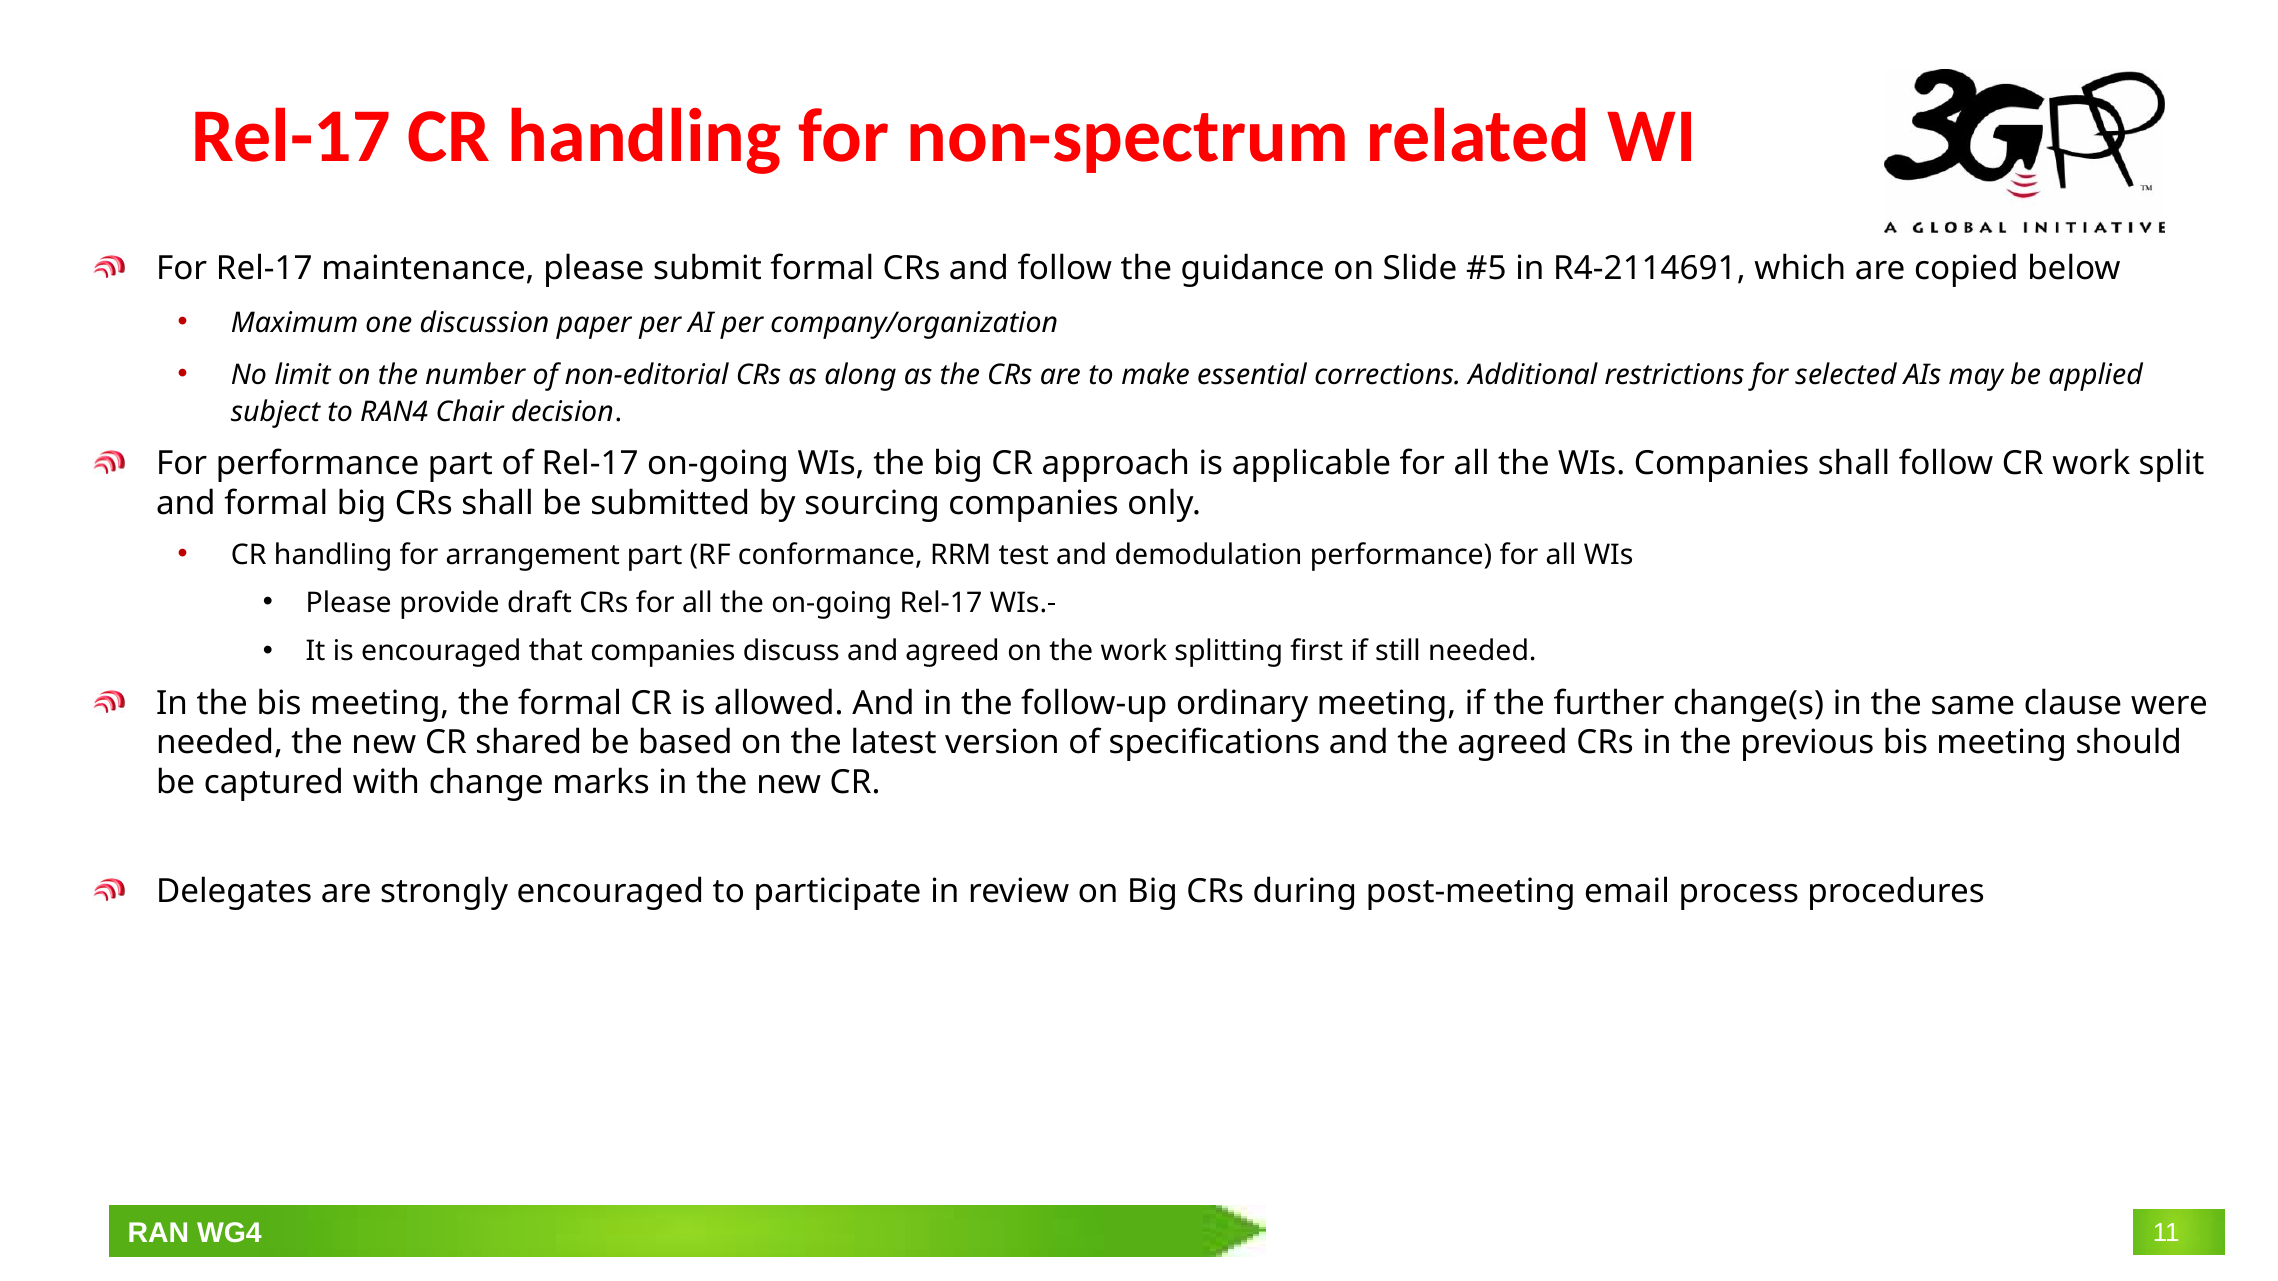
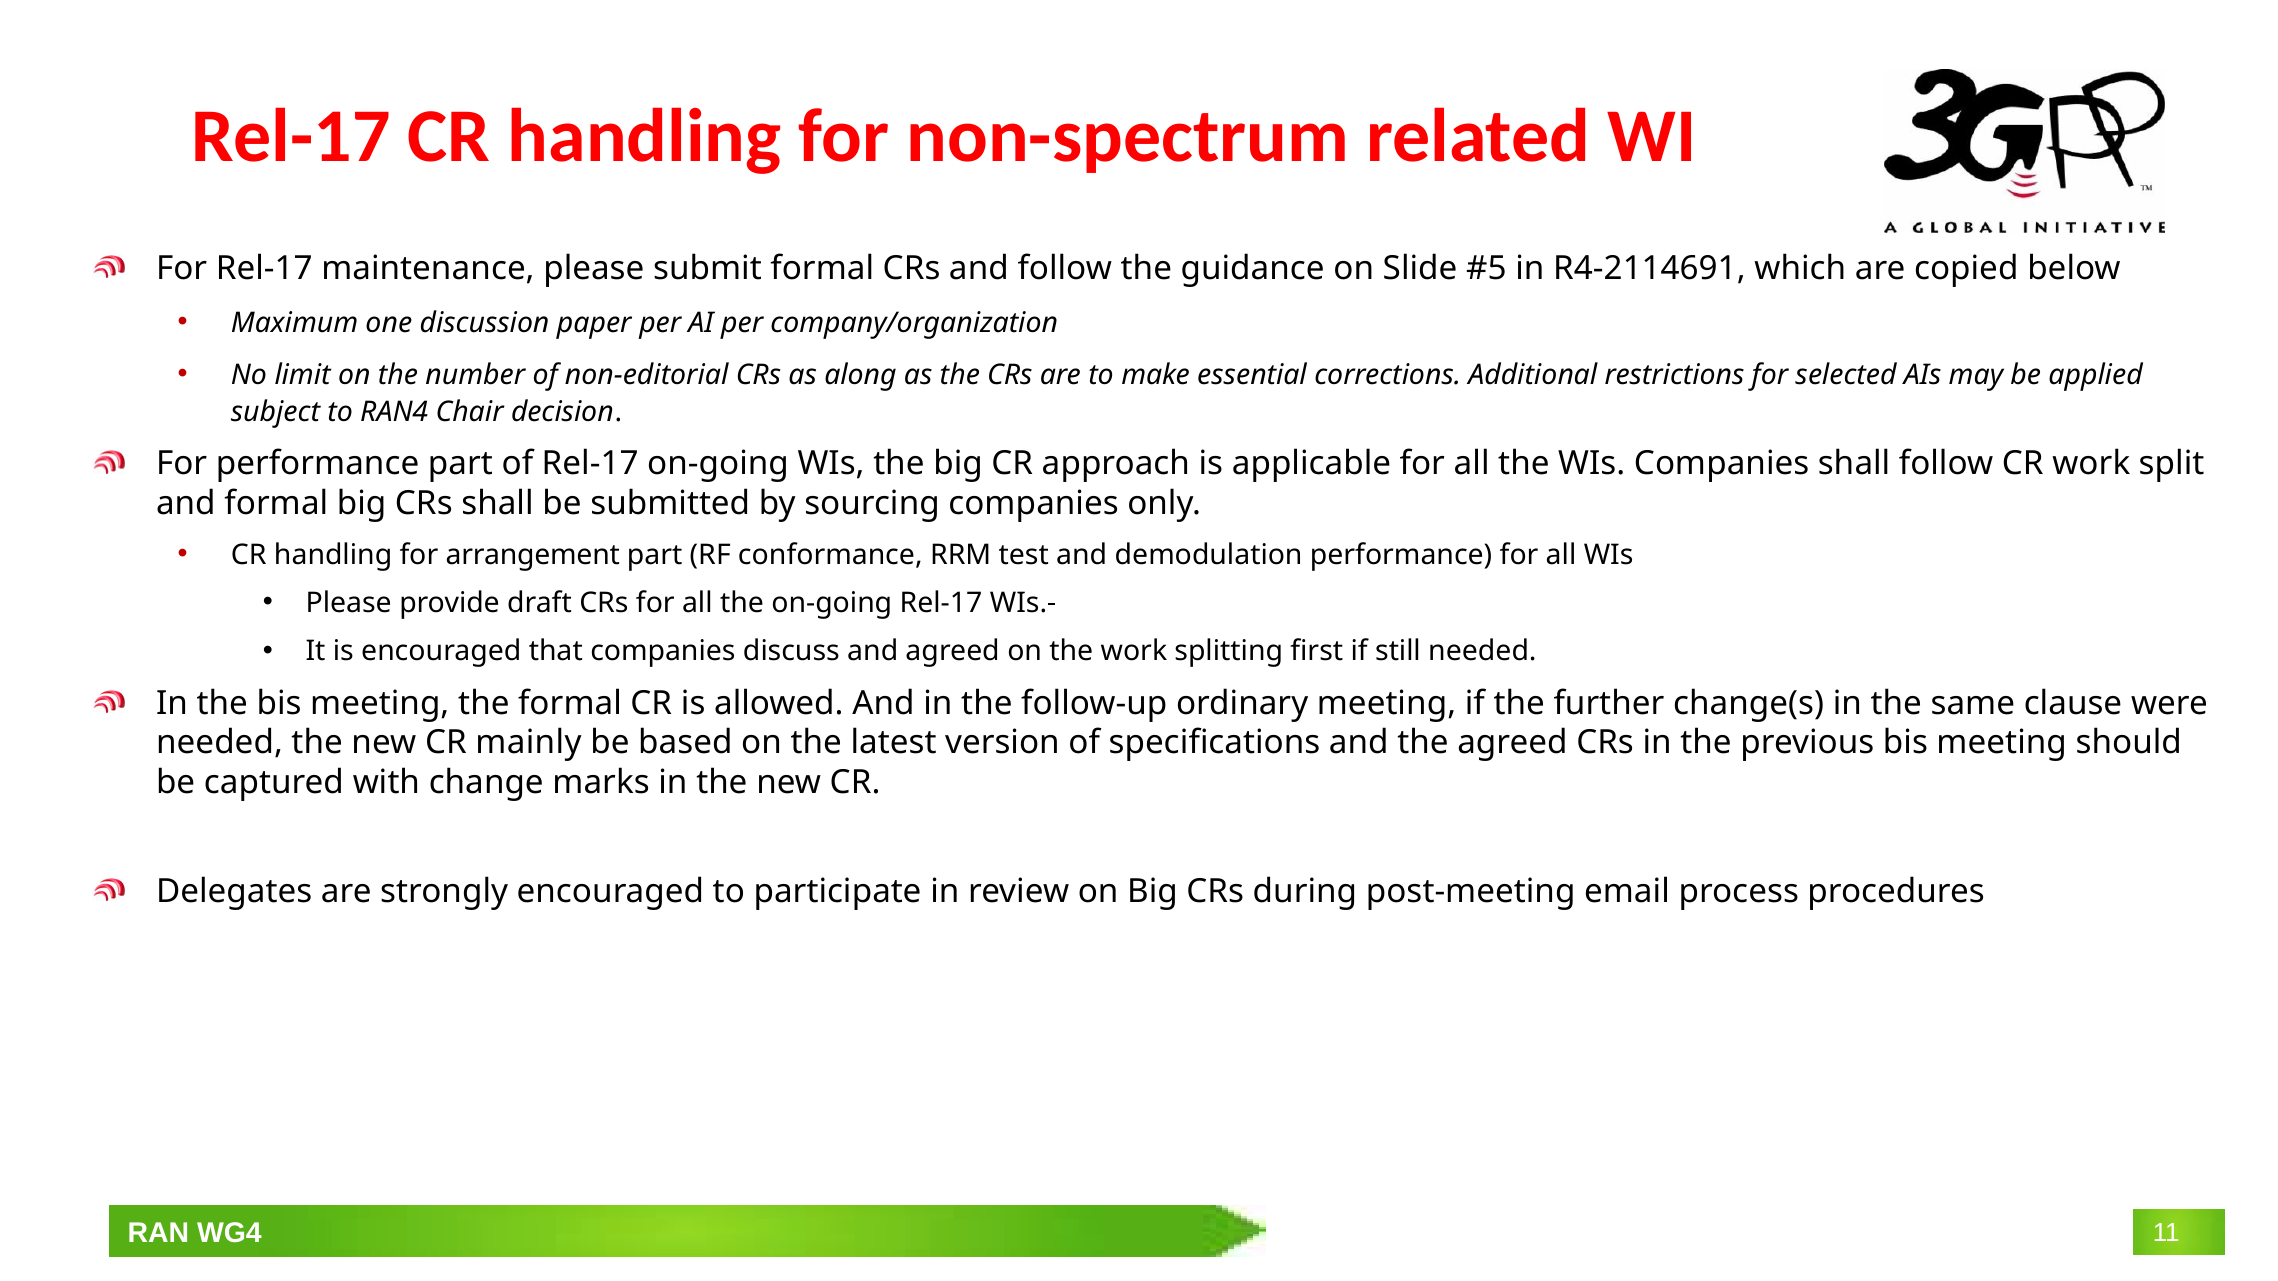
shared: shared -> mainly
